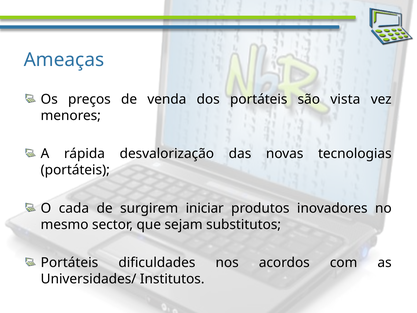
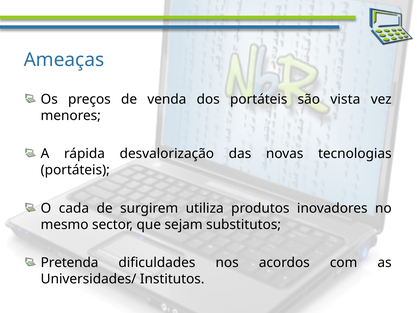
iniciar: iniciar -> utiliza
Portáteis at (69, 263): Portáteis -> Pretenda
